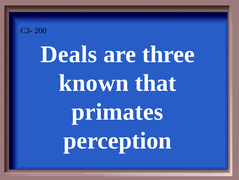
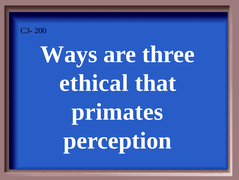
Deals: Deals -> Ways
known: known -> ethical
